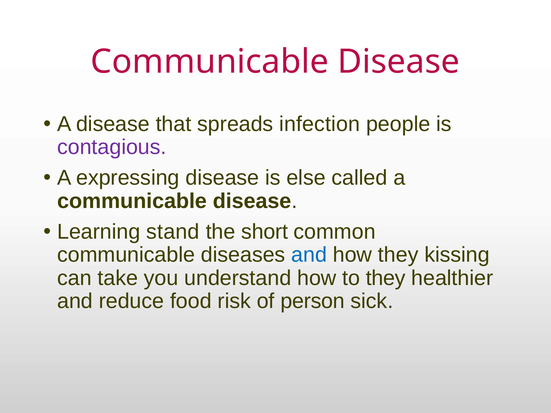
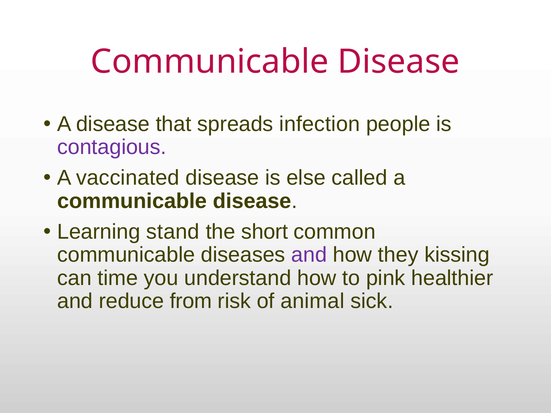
expressing: expressing -> vaccinated
and at (309, 255) colour: blue -> purple
take: take -> time
to they: they -> pink
food: food -> from
person: person -> animal
